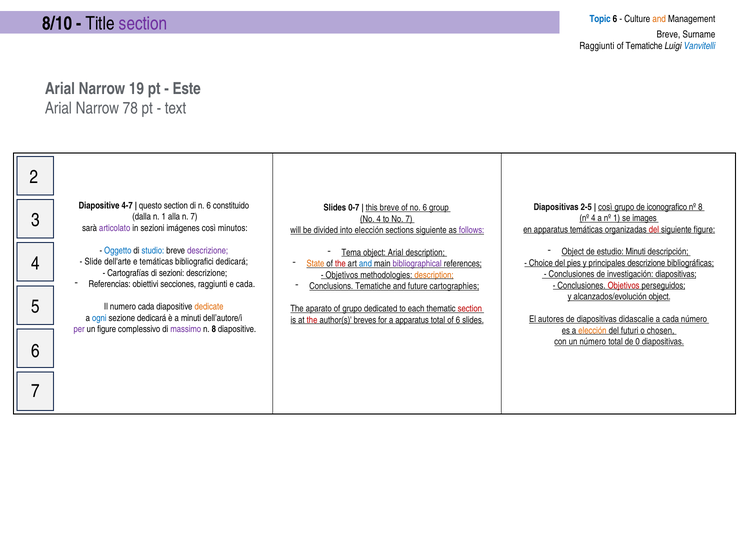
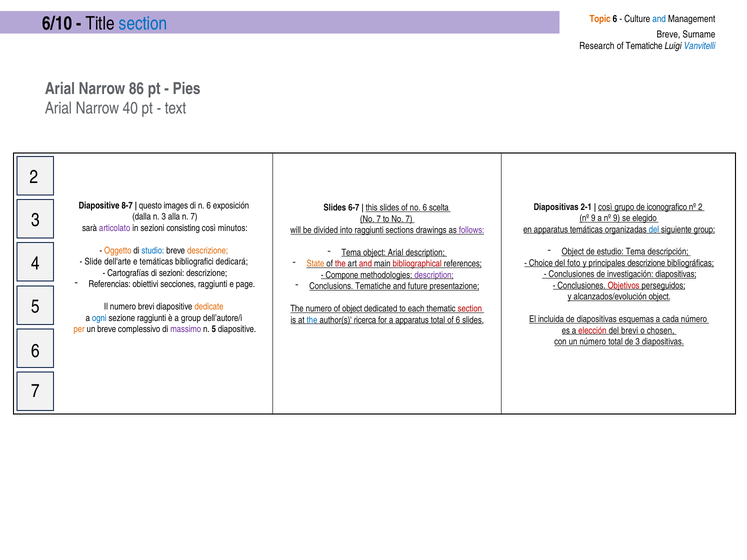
Topic colour: blue -> orange
and at (659, 19) colour: orange -> blue
8/10: 8/10 -> 6/10
section at (143, 24) colour: purple -> blue
Raggiunti at (597, 46): Raggiunti -> Research
19: 19 -> 86
Este: Este -> Pies
78: 78 -> 40
4-7: 4-7 -> 8-7
questo section: section -> images
constituido: constituido -> exposición
2-5: 2-5 -> 2-1
nº 8: 8 -> 2
0-7: 0-7 -> 6-7
this breve: breve -> slides
group: group -> scelta
n 1: 1 -> 3
4 at (593, 218): 4 -> 9
a nº 1: 1 -> 9
images: images -> elegido
4 at (379, 219): 4 -> 7
imágenes: imágenes -> consisting
del at (654, 230) colour: red -> blue
siguiente figure: figure -> group
into elección: elección -> raggiunti
sections siguiente: siguiente -> drawings
Oggetto colour: blue -> orange
descrizione at (208, 251) colour: purple -> orange
estudio Minuti: Minuti -> Tema
and at (365, 264) colour: blue -> red
bibliographical colour: purple -> red
pies: pies -> foto
Objetivos at (342, 275): Objetivos -> Compone
description at (434, 275) colour: orange -> purple
e cada: cada -> page
cartographies: cartographies -> presentazione
numero cada: cada -> brevi
The aparato: aparato -> numero
of grupo: grupo -> object
sezione dedicará: dedicará -> raggiunti
a minuti: minuti -> group
autores: autores -> incluida
didascalie: didascalie -> esquemas
the at (312, 320) colour: red -> blue
breves: breves -> ricerca
per colour: purple -> orange
un figure: figure -> breve
n 8: 8 -> 5
elección at (592, 331) colour: orange -> red
del futuri: futuri -> brevi
de 0: 0 -> 3
